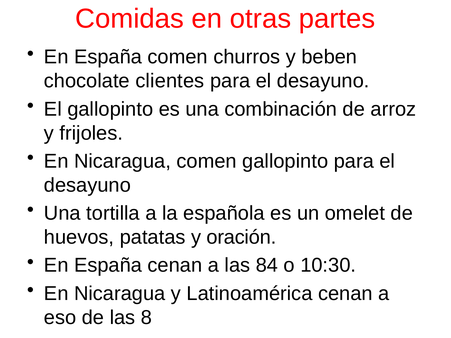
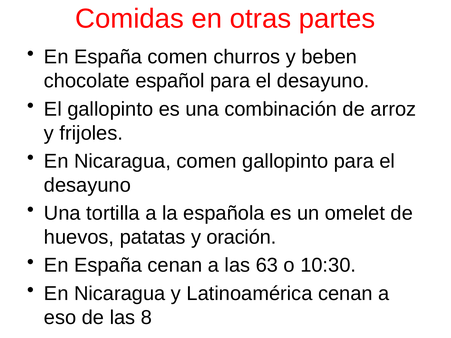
clientes: clientes -> español
84: 84 -> 63
